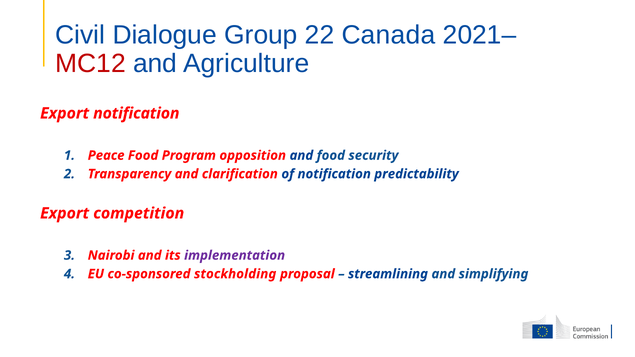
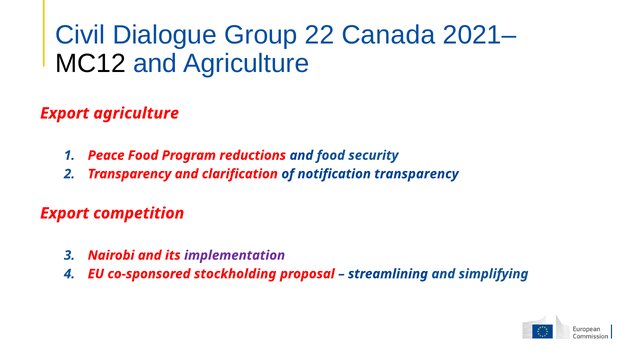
MC12 colour: red -> black
Export notification: notification -> agriculture
opposition: opposition -> reductions
notification predictability: predictability -> transparency
